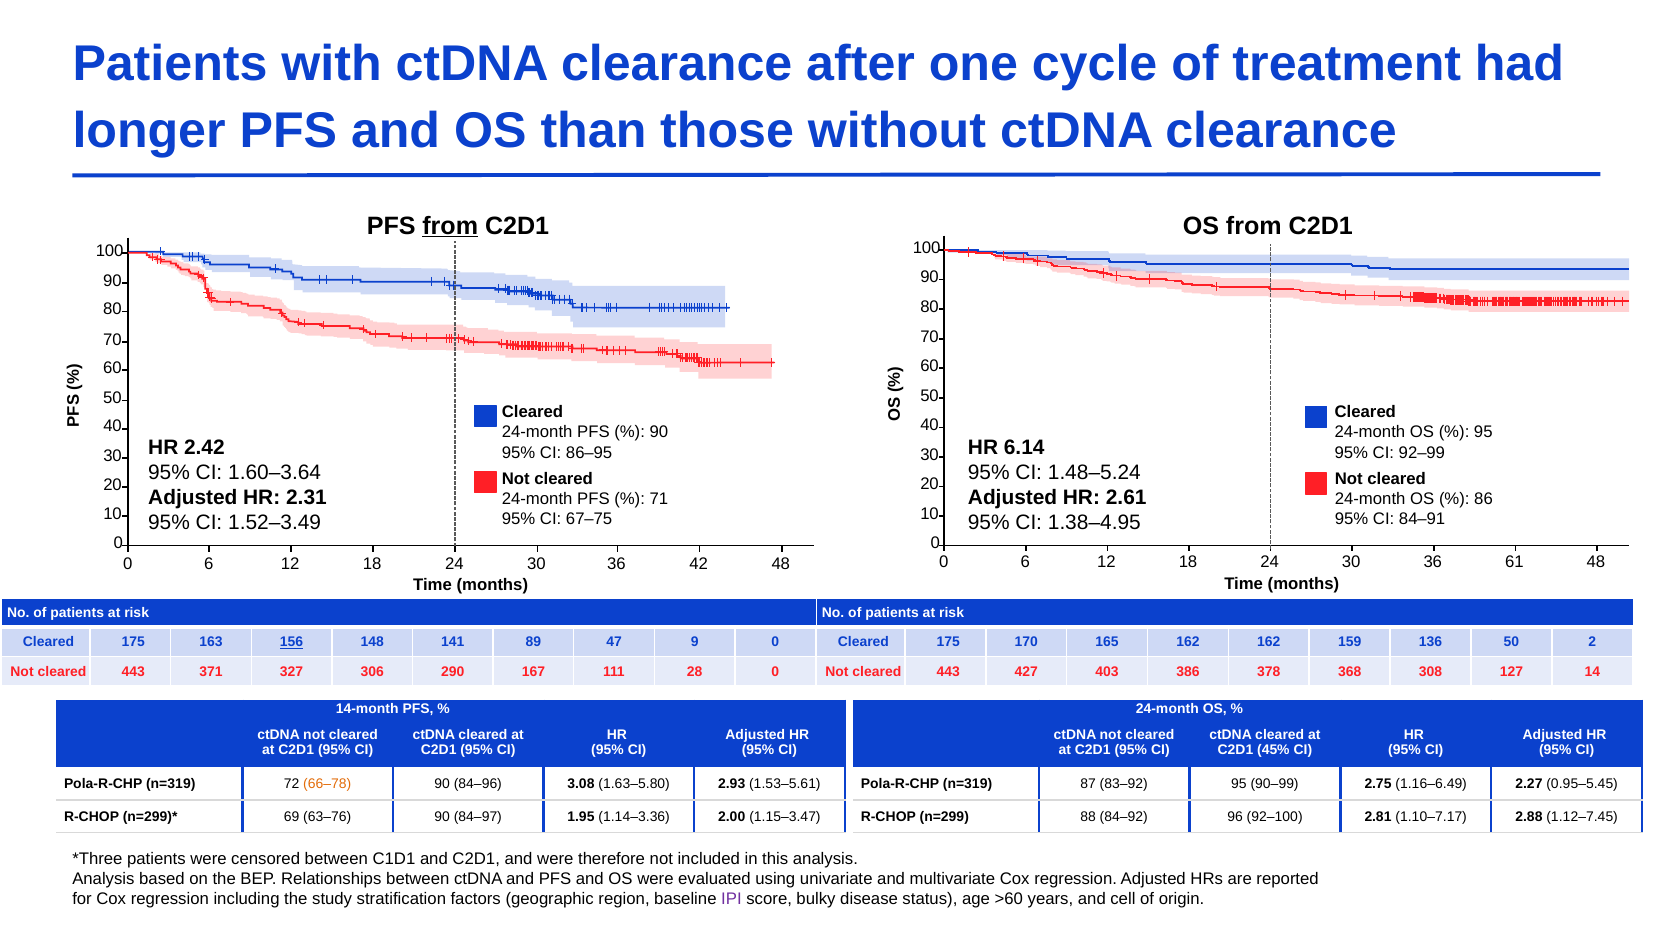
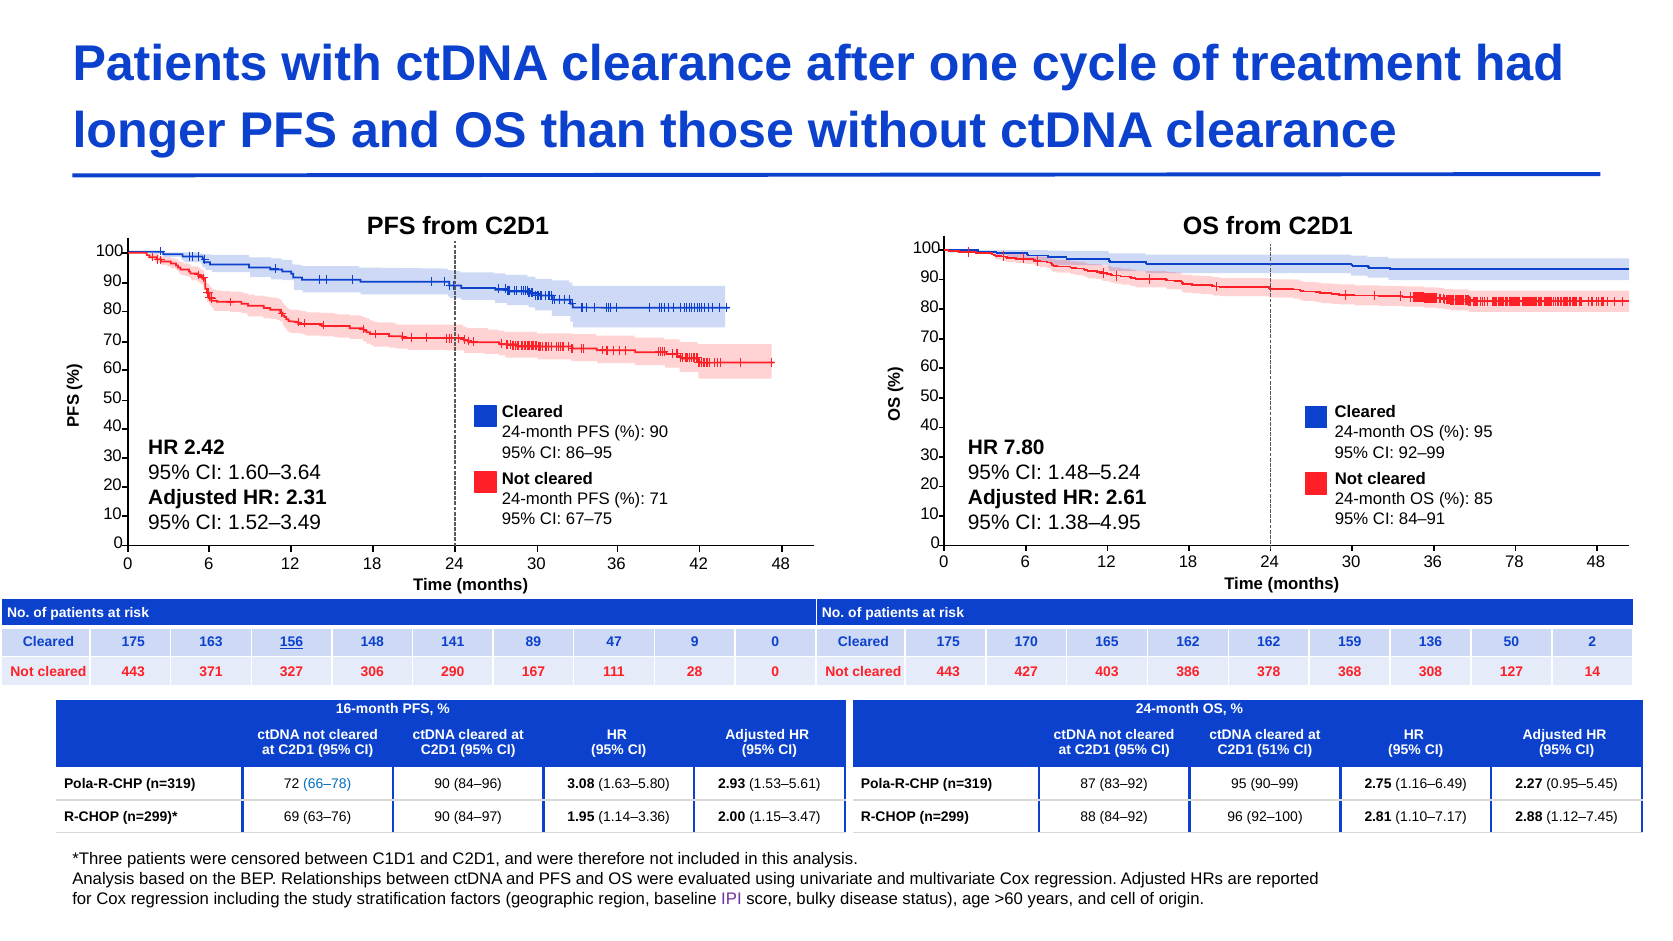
from at (450, 226) underline: present -> none
6.14: 6.14 -> 7.80
86: 86 -> 85
61: 61 -> 78
14-month: 14-month -> 16-month
45%: 45% -> 51%
66–78 colour: orange -> blue
